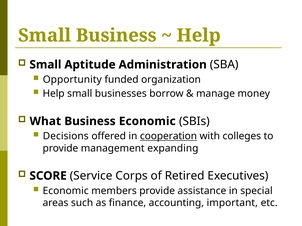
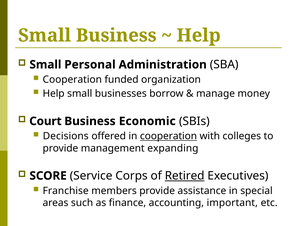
Aptitude: Aptitude -> Personal
Opportunity at (72, 80): Opportunity -> Cooperation
What: What -> Court
Retired underline: none -> present
Economic at (66, 191): Economic -> Franchise
